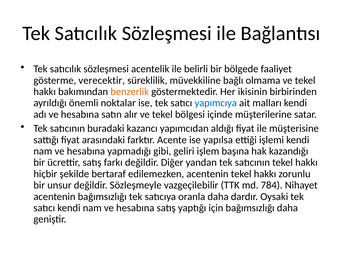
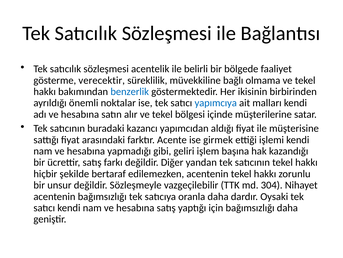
benzerlik colour: orange -> blue
yapılsa: yapılsa -> girmek
784: 784 -> 304
